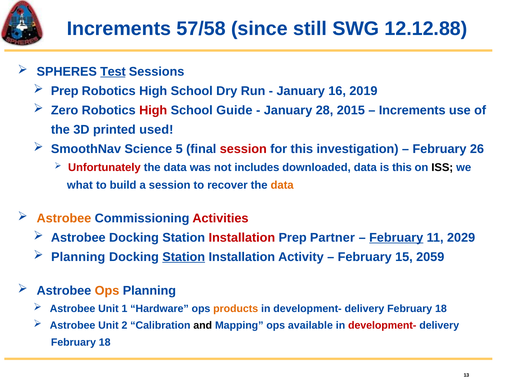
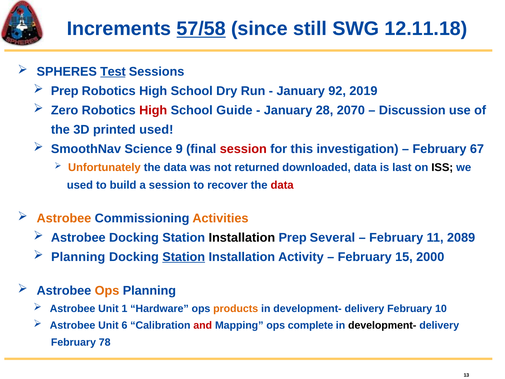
57/58 underline: none -> present
12.12.88: 12.12.88 -> 12.11.18
16: 16 -> 92
2015: 2015 -> 2070
Increments at (412, 110): Increments -> Discussion
5: 5 -> 9
26: 26 -> 67
Unfortunately colour: red -> orange
includes: includes -> returned
is this: this -> last
what at (80, 185): what -> used
data at (282, 185) colour: orange -> red
Activities colour: red -> orange
Installation at (242, 237) colour: red -> black
Partner: Partner -> Several
February at (396, 237) underline: present -> none
2029: 2029 -> 2089
2059: 2059 -> 2000
18 at (441, 308): 18 -> 10
2: 2 -> 6
and colour: black -> red
available: available -> complete
development- at (382, 325) colour: red -> black
18 at (105, 342): 18 -> 78
